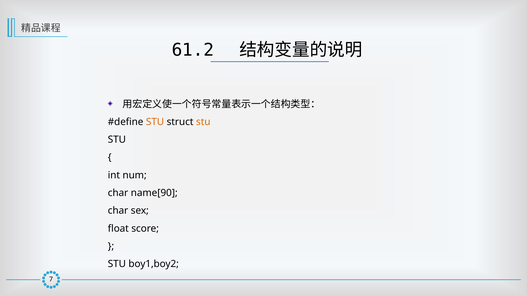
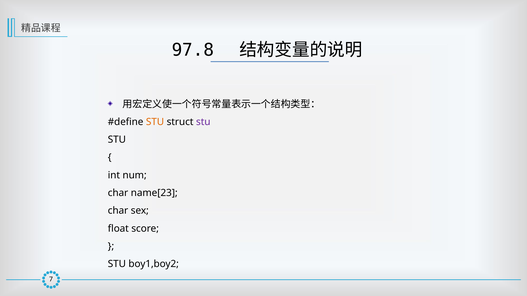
61.2: 61.2 -> 97.8
stu at (203, 122) colour: orange -> purple
name[90: name[90 -> name[23
